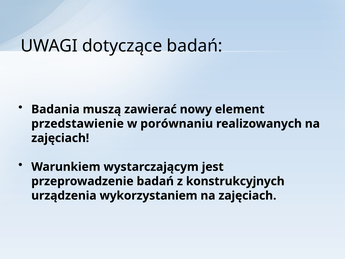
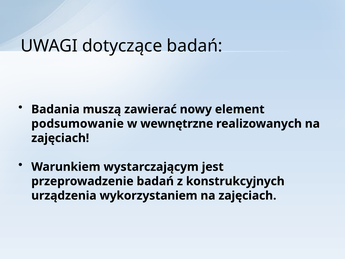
przedstawienie: przedstawienie -> podsumowanie
porównaniu: porównaniu -> wewnętrzne
